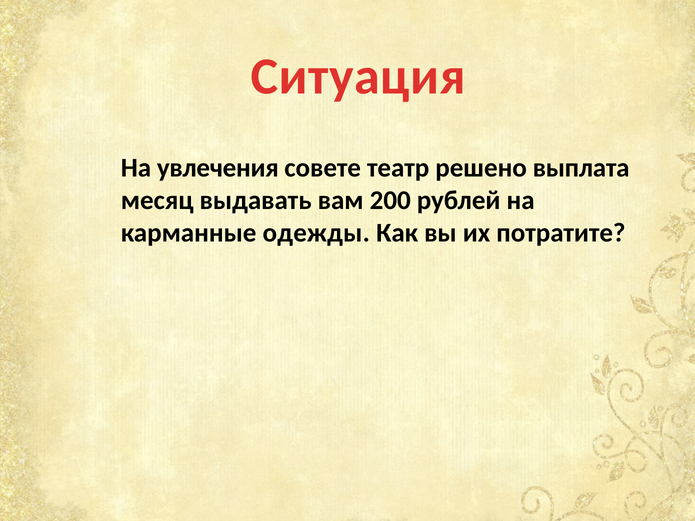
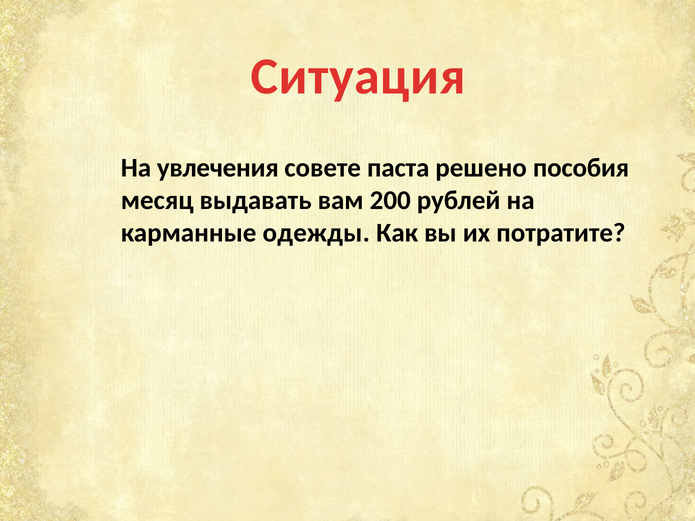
театр: театр -> паста
выплата: выплата -> пособия
